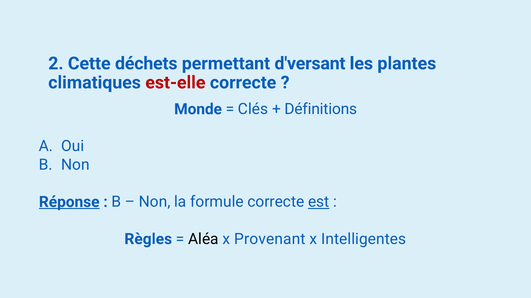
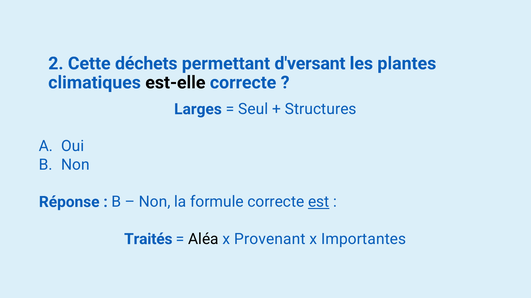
est-elle colour: red -> black
Monde: Monde -> Larges
Clés: Clés -> Seul
Définitions: Définitions -> Structures
Réponse underline: present -> none
Règles: Règles -> Traités
Intelligentes: Intelligentes -> Importantes
